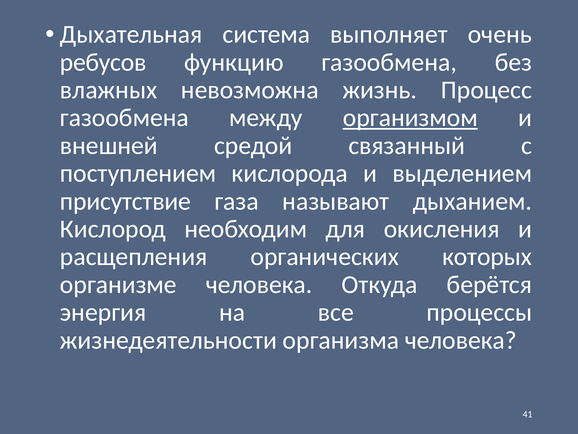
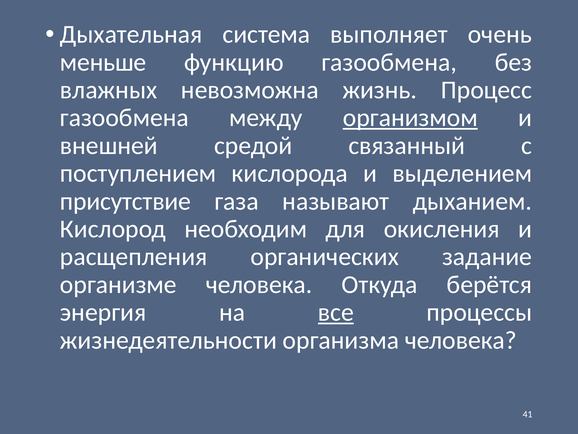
ребусов: ребусов -> меньше
которых: которых -> задание
все underline: none -> present
